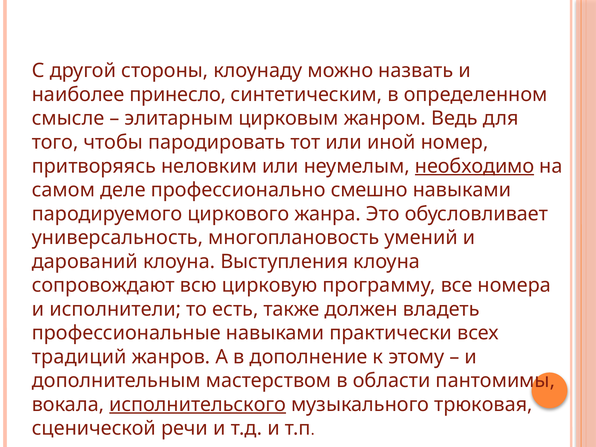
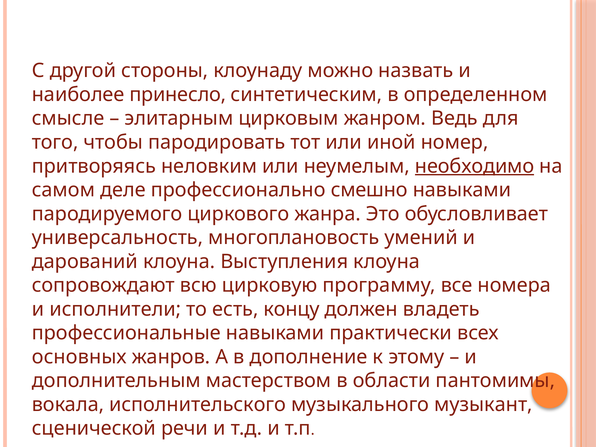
также: также -> концу
традиций: традиций -> основных
исполнительского underline: present -> none
трюковая: трюковая -> музыкант
